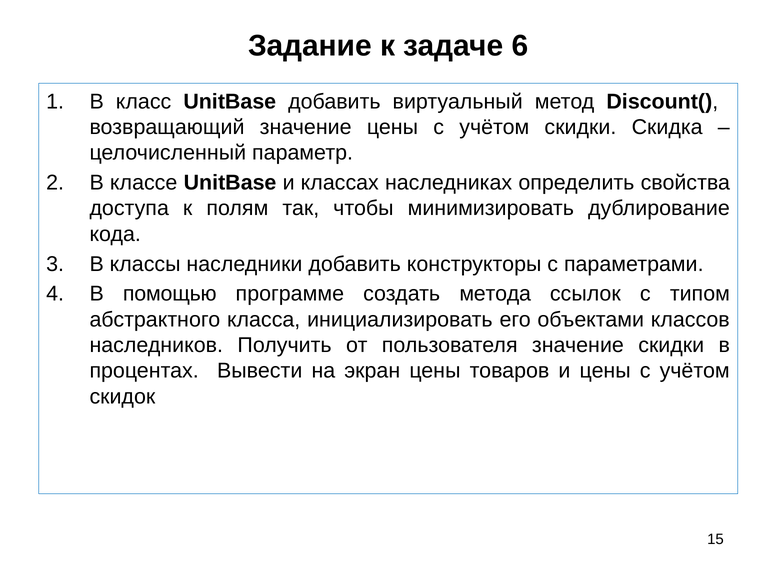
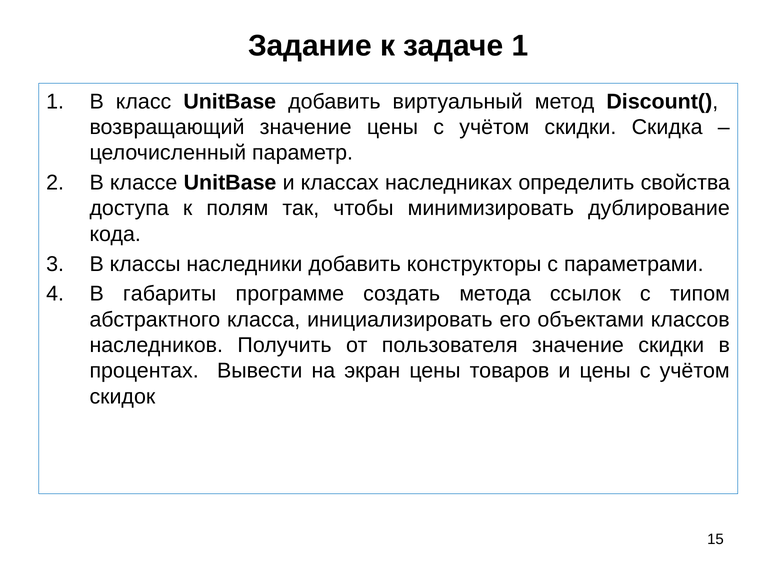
задаче 6: 6 -> 1
помощью: помощью -> габариты
